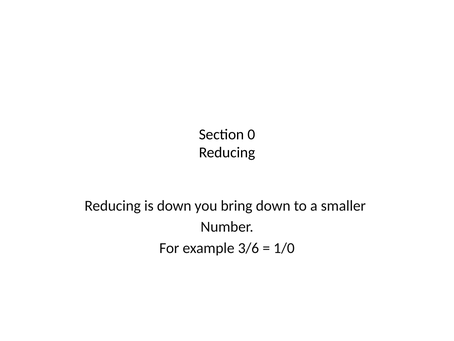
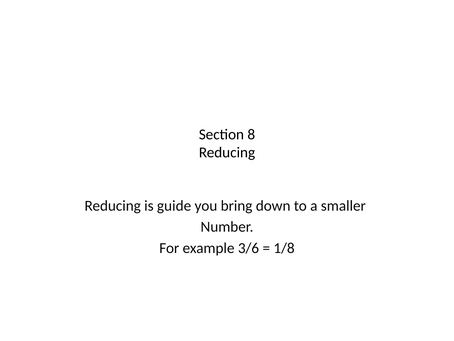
0: 0 -> 8
is down: down -> guide
1/0: 1/0 -> 1/8
